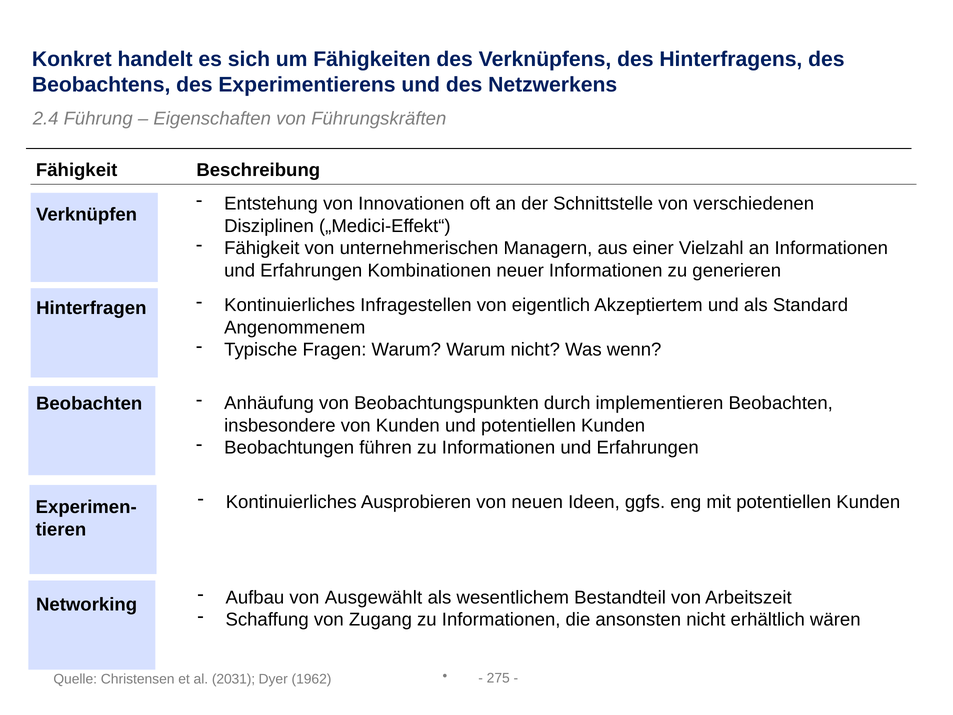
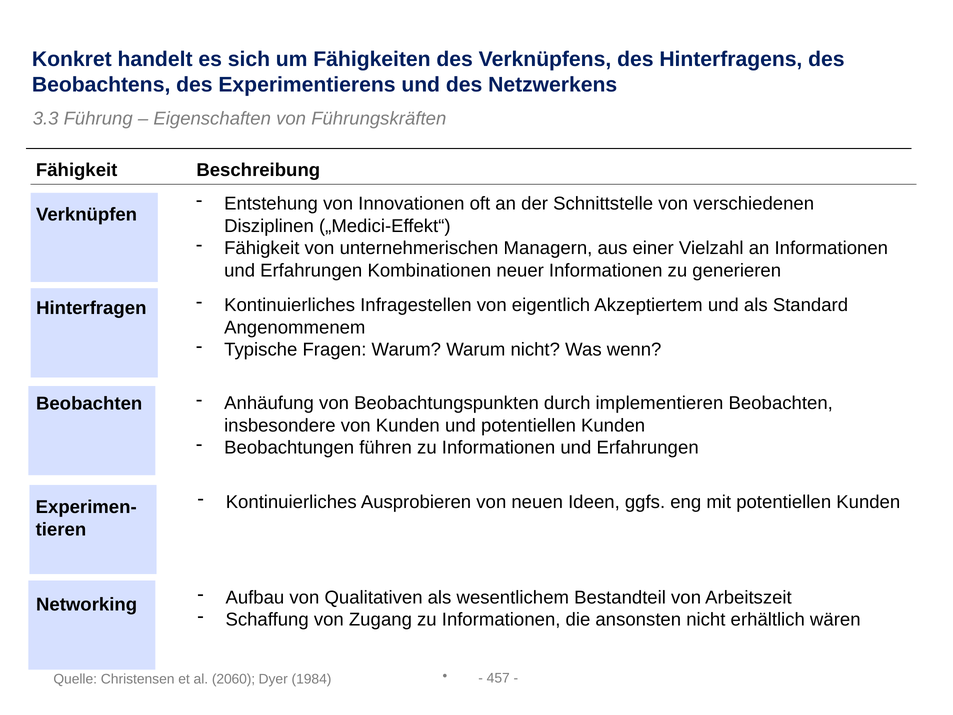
2.4: 2.4 -> 3.3
Ausgewählt: Ausgewählt -> Qualitativen
275: 275 -> 457
2031: 2031 -> 2060
1962: 1962 -> 1984
